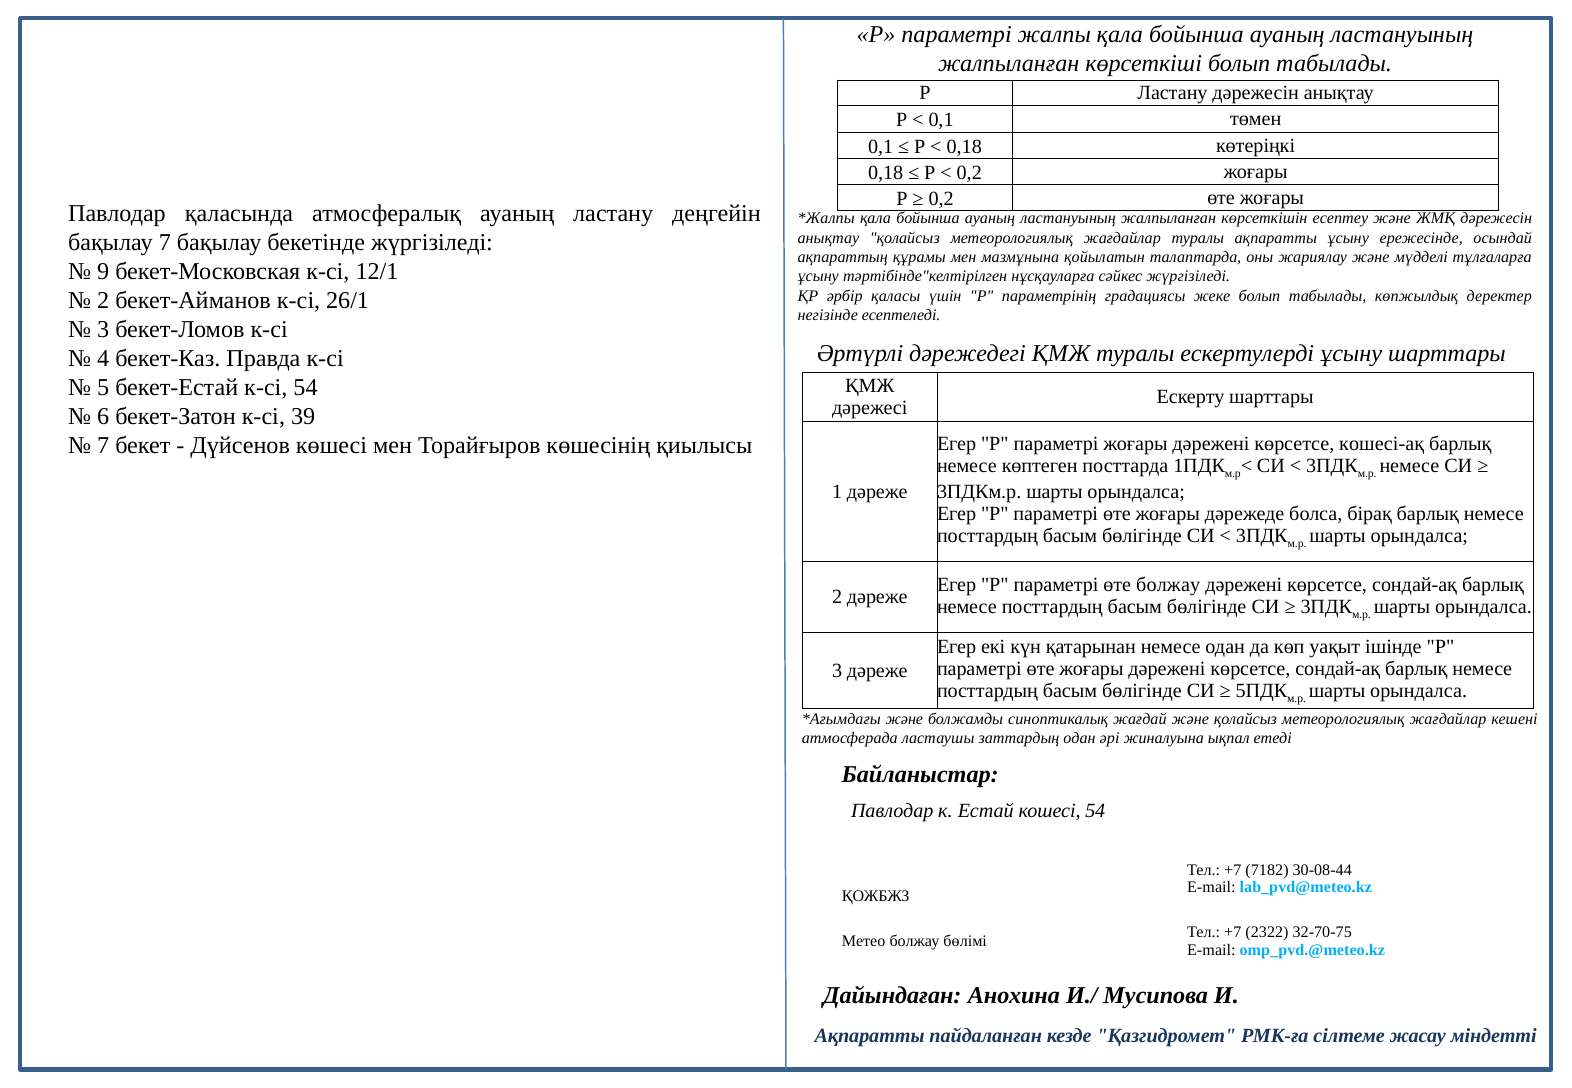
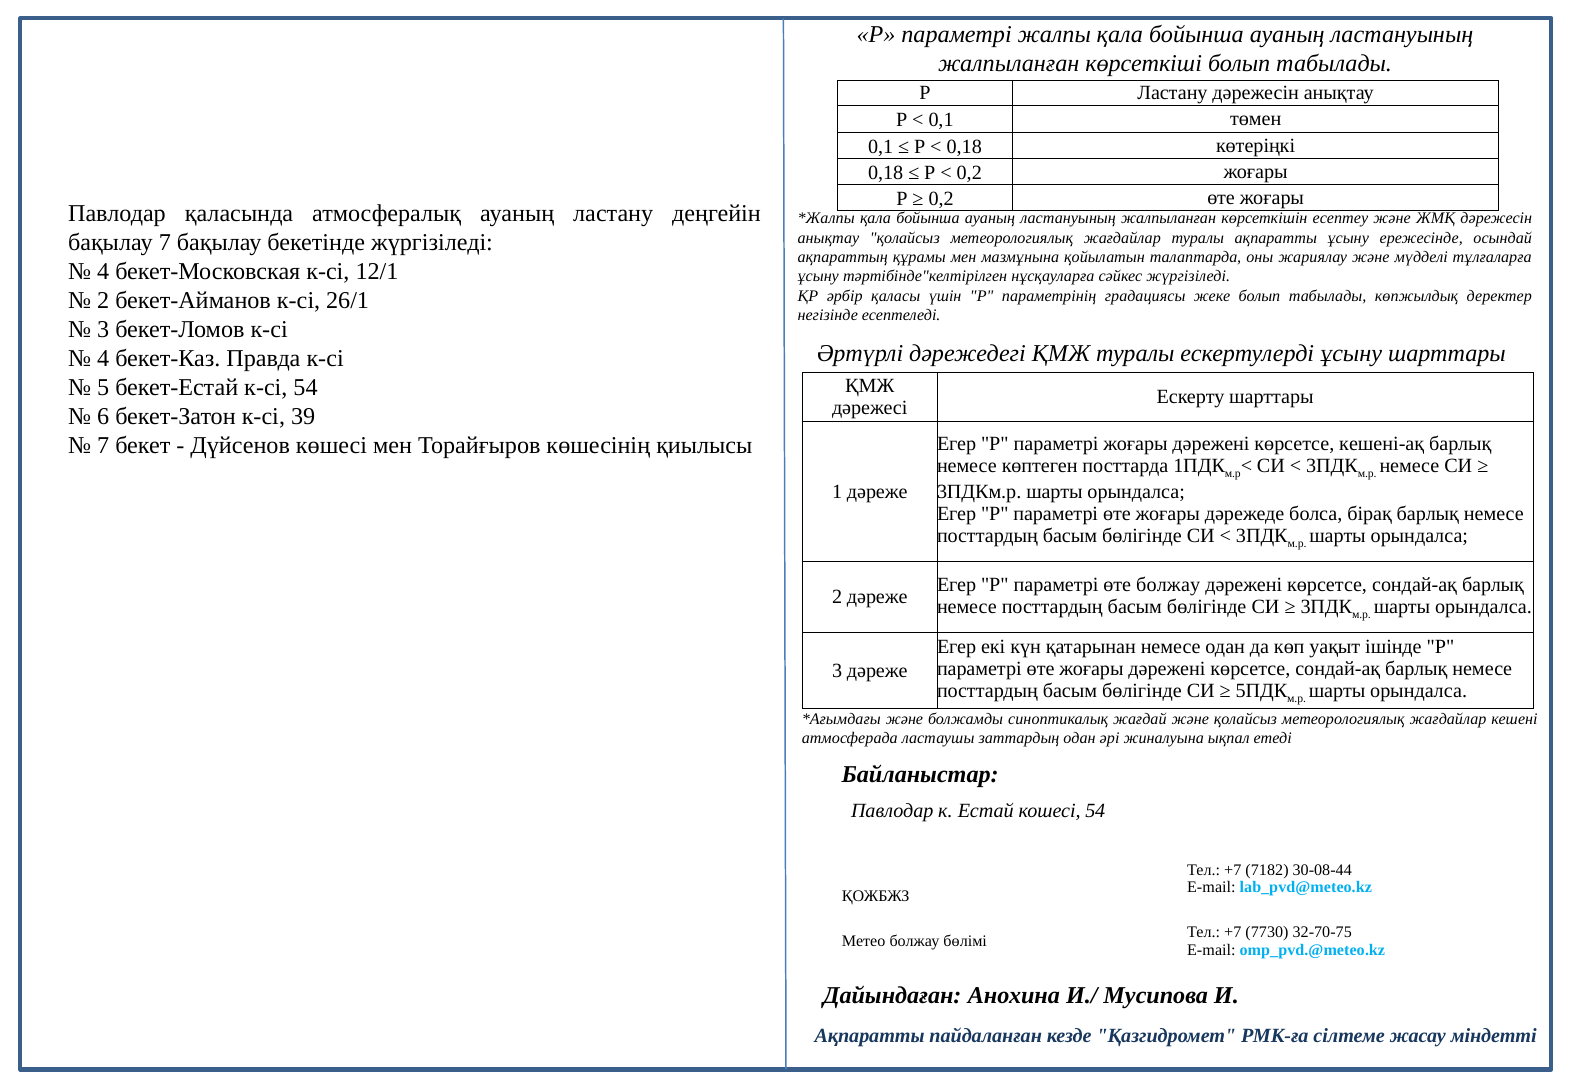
9 at (103, 271): 9 -> 4
кошесi-ақ: кошесi-ақ -> кешені-ақ
2322: 2322 -> 7730
